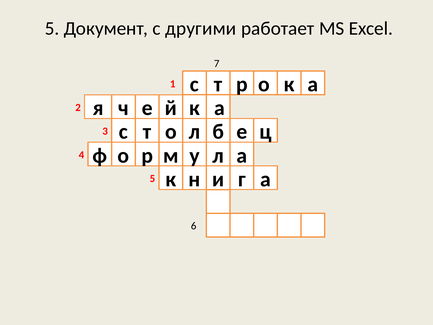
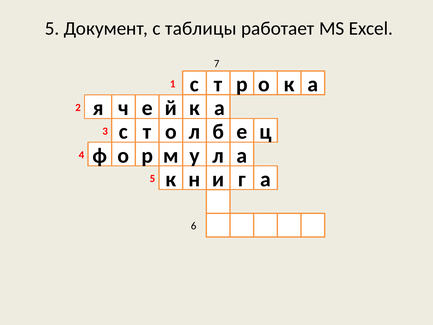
другими: другими -> таблицы
